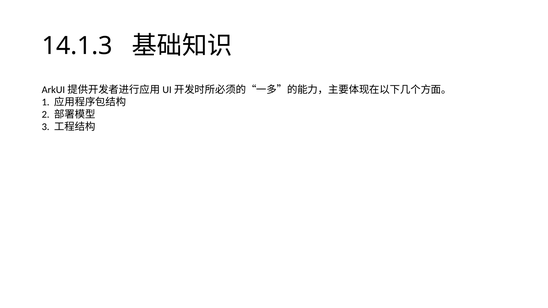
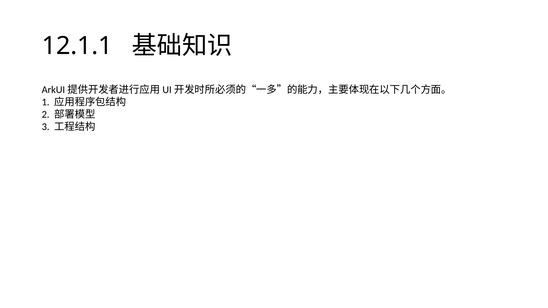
14.1.3: 14.1.3 -> 12.1.1
